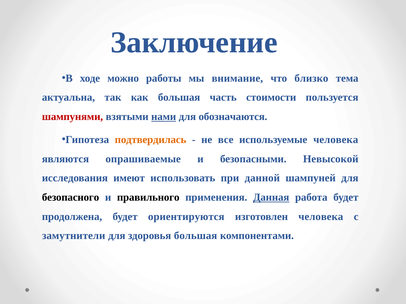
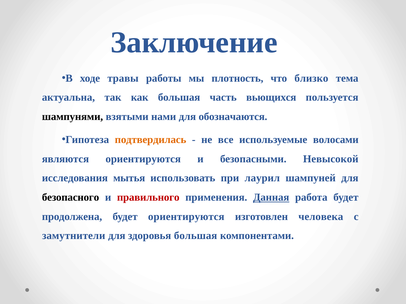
можно: можно -> травы
внимание: внимание -> плотность
стоимости: стоимости -> вьющихся
шампунями colour: red -> black
нами underline: present -> none
используемые человека: человека -> волосами
являются опрашиваемые: опрашиваемые -> ориентируются
имеют: имеют -> мытья
данной: данной -> лаурил
правильного colour: black -> red
